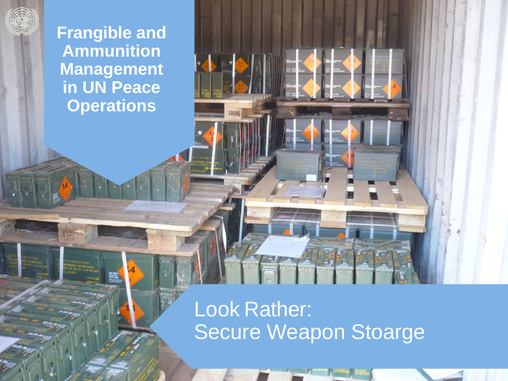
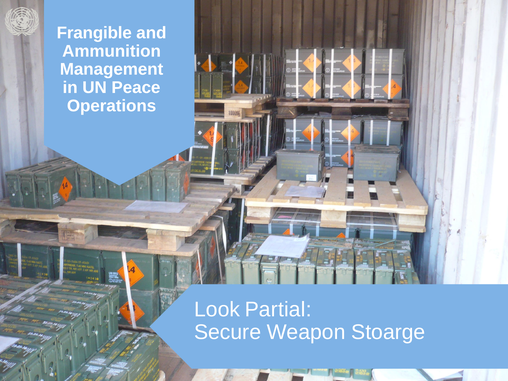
Rather: Rather -> Partial
